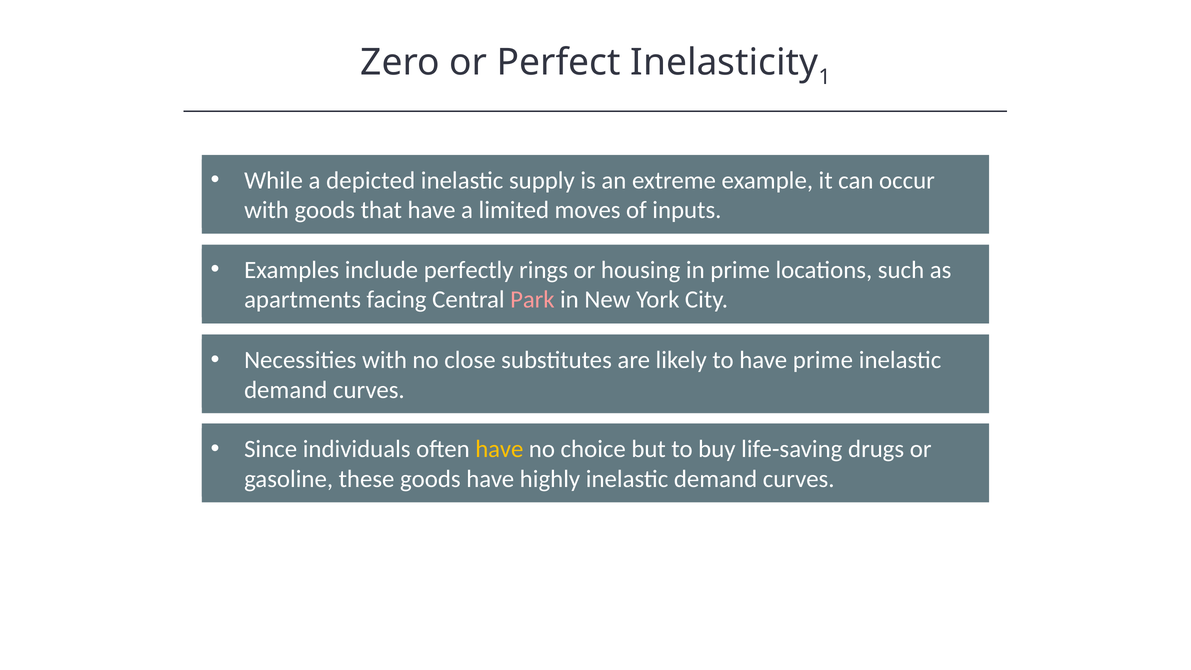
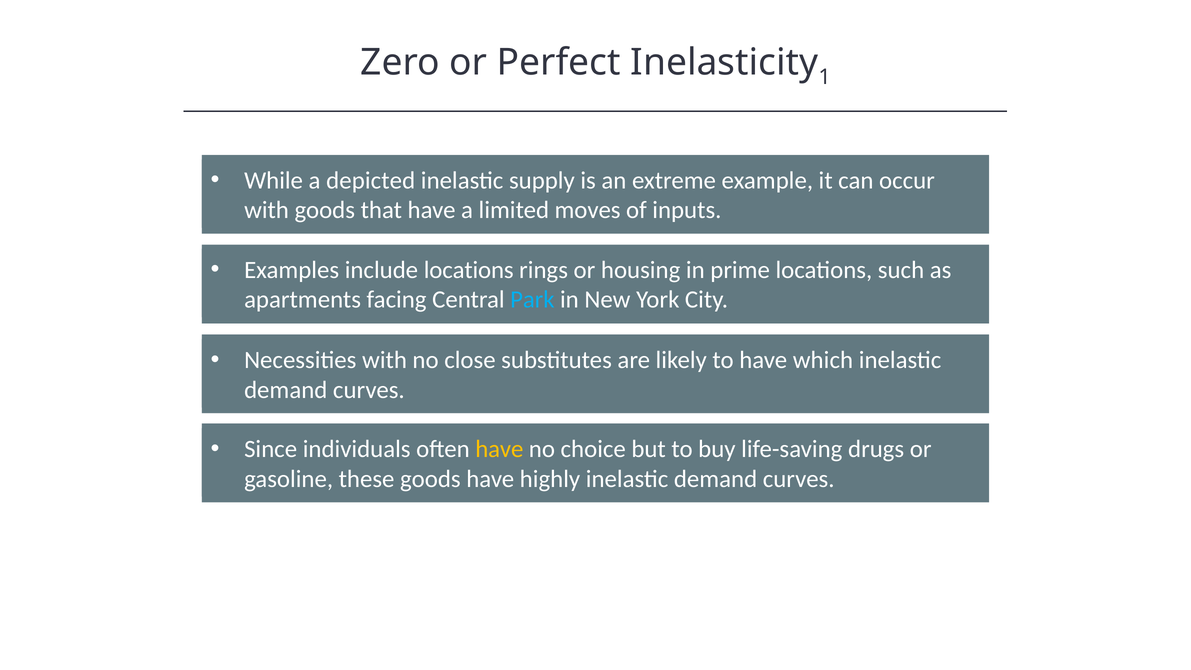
include perfectly: perfectly -> locations
Park colour: pink -> light blue
have prime: prime -> which
